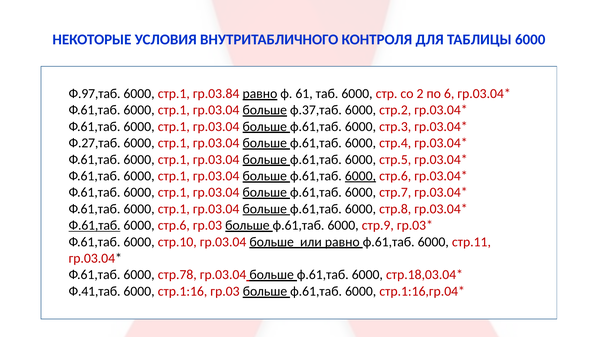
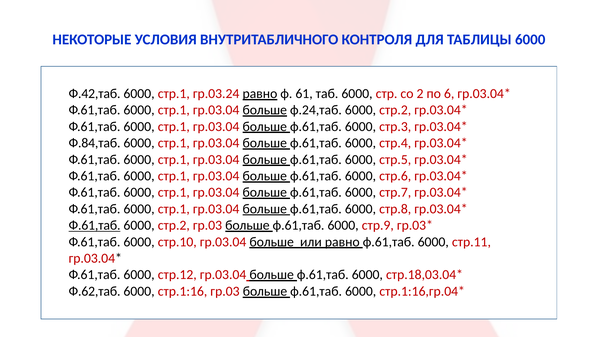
Ф.97,таб: Ф.97,таб -> Ф.42,таб
гр.03.84: гр.03.84 -> гр.03.24
ф.37,таб: ф.37,таб -> ф.24,таб
Ф.27,таб: Ф.27,таб -> Ф.84,таб
6000 at (360, 176) underline: present -> none
стр.6 at (174, 225): стр.6 -> стр.2
стр.78: стр.78 -> стр.12
Ф.41,таб: Ф.41,таб -> Ф.62,таб
